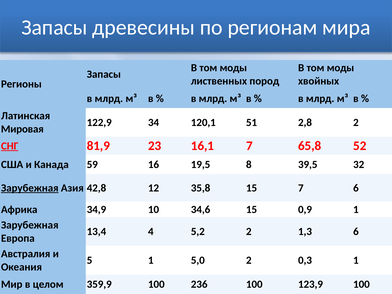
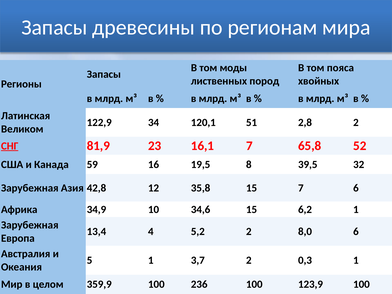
моды at (340, 68): моды -> пояса
Мировая: Мировая -> Великом
Зарубежная at (30, 188) underline: present -> none
0,9: 0,9 -> 6,2
1,3: 1,3 -> 8,0
5,0: 5,0 -> 3,7
